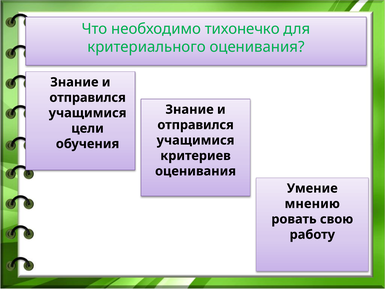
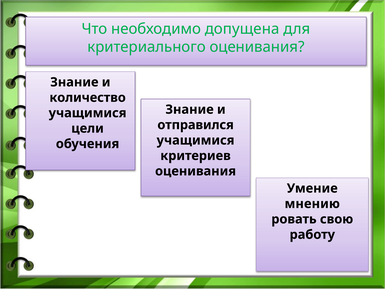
тихонечко: тихонечко -> допущена
отправился at (88, 98): отправился -> количество
